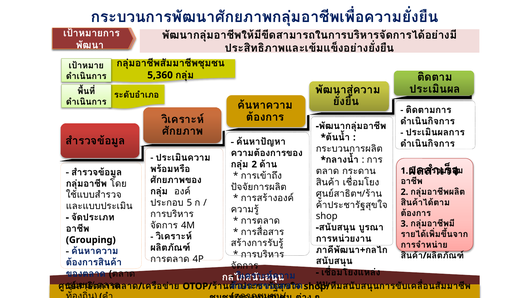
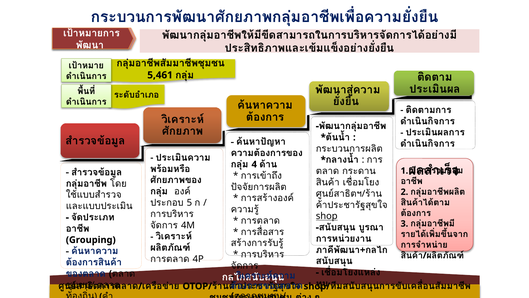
5,360: 5,360 -> 5,461
2 at (254, 164): 2 -> 4
shop underline: none -> present
